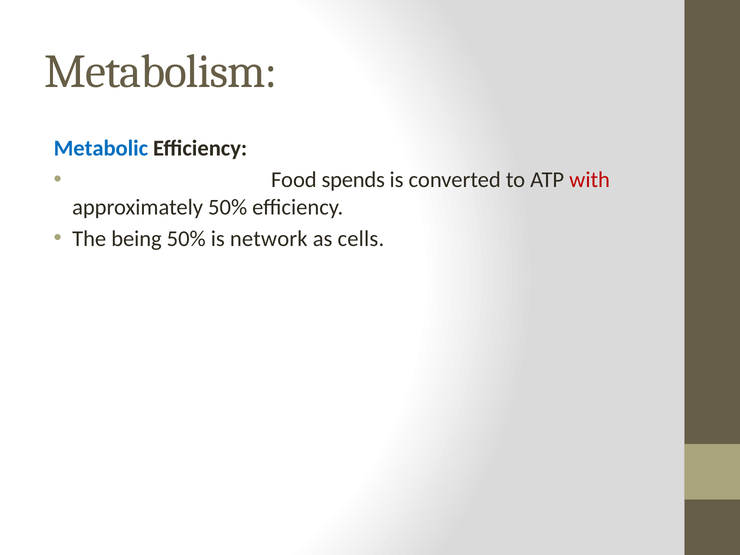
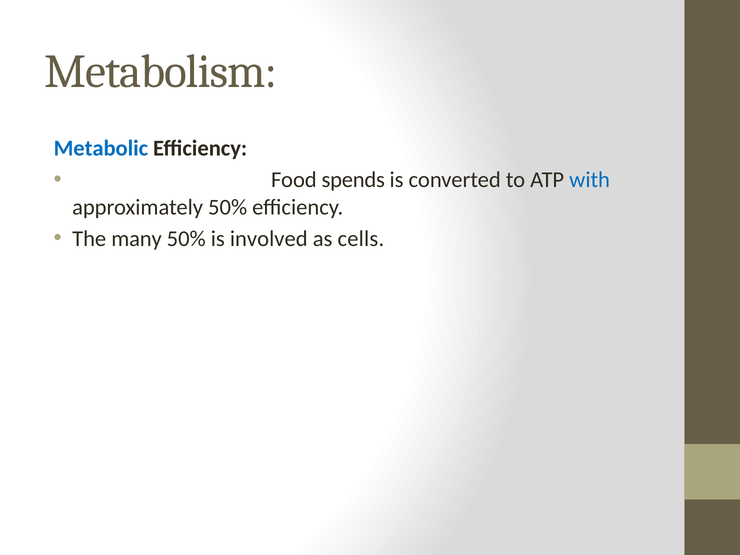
with colour: red -> blue
being: being -> many
network: network -> involved
